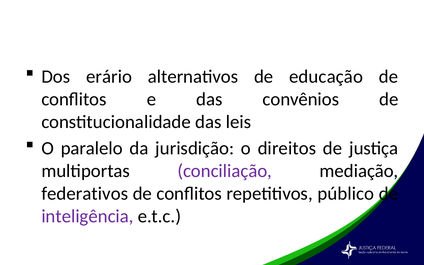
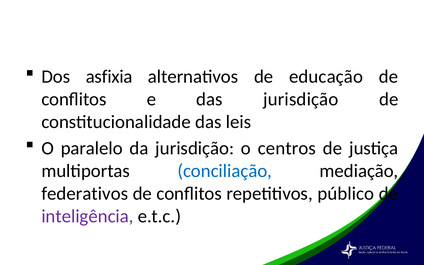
erário: erário -> asfixia
das convênios: convênios -> jurisdição
direitos: direitos -> centros
conciliação colour: purple -> blue
